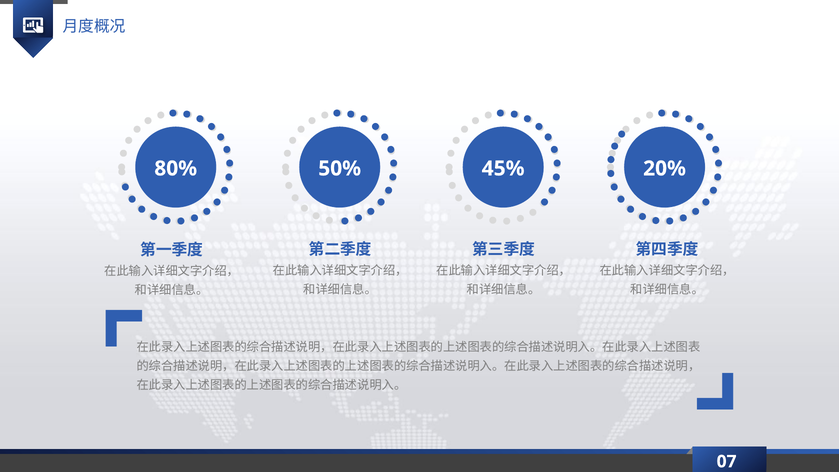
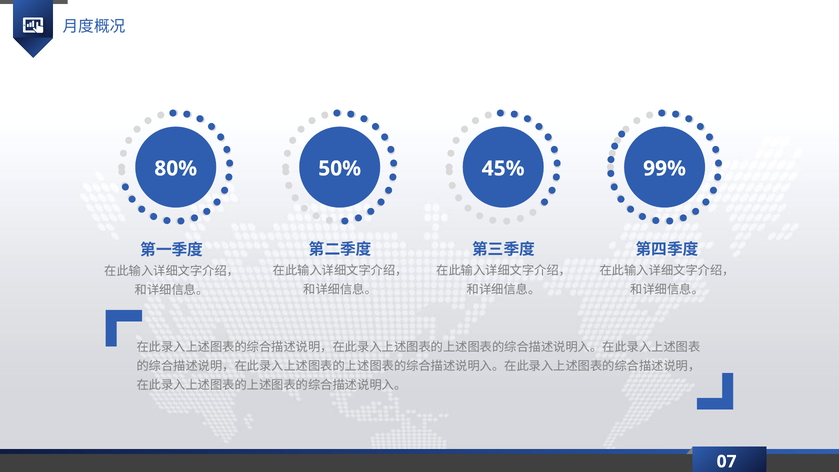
20%: 20% -> 99%
